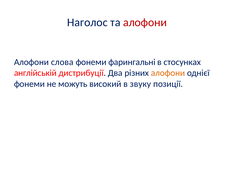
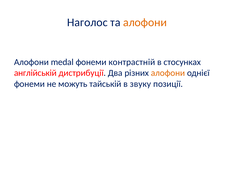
алофони at (145, 22) colour: red -> orange
слова: слова -> medal
фарингальні: фарингальні -> контрастній
високий: високий -> тайській
